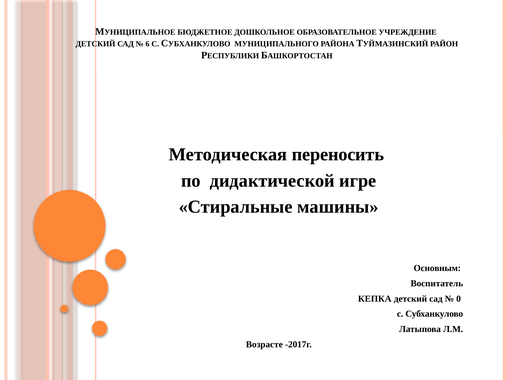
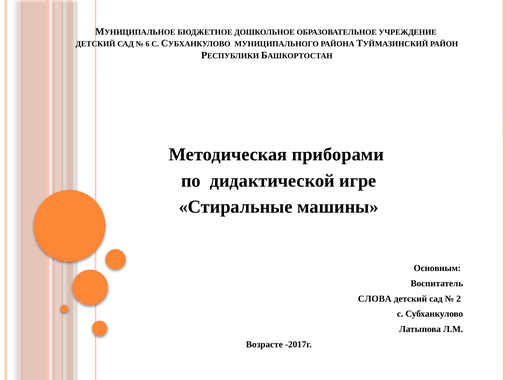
переносить: переносить -> приборами
КЕПКА: КЕПКА -> СЛОВА
0: 0 -> 2
